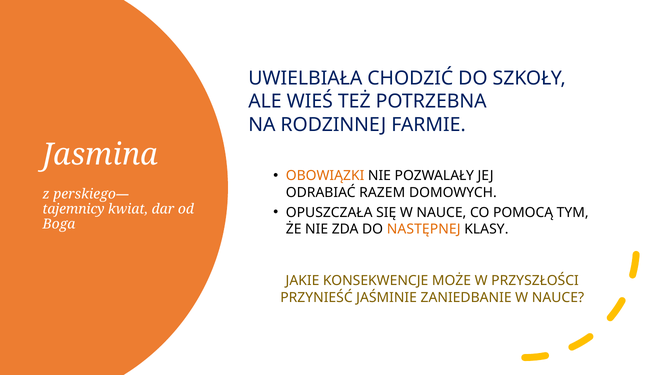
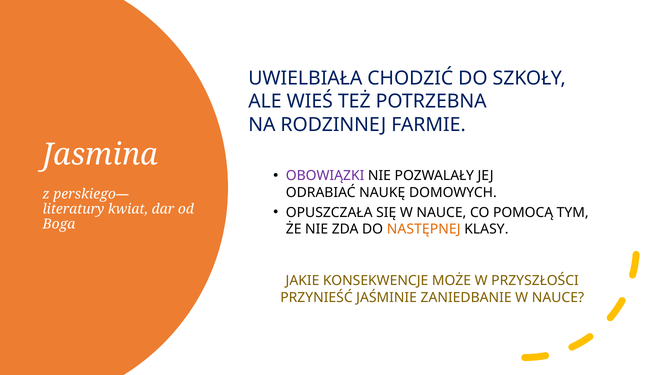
OBOWIĄZKI colour: orange -> purple
RAZEM: RAZEM -> NAUKĘ
tajemnicy: tajemnicy -> literatury
